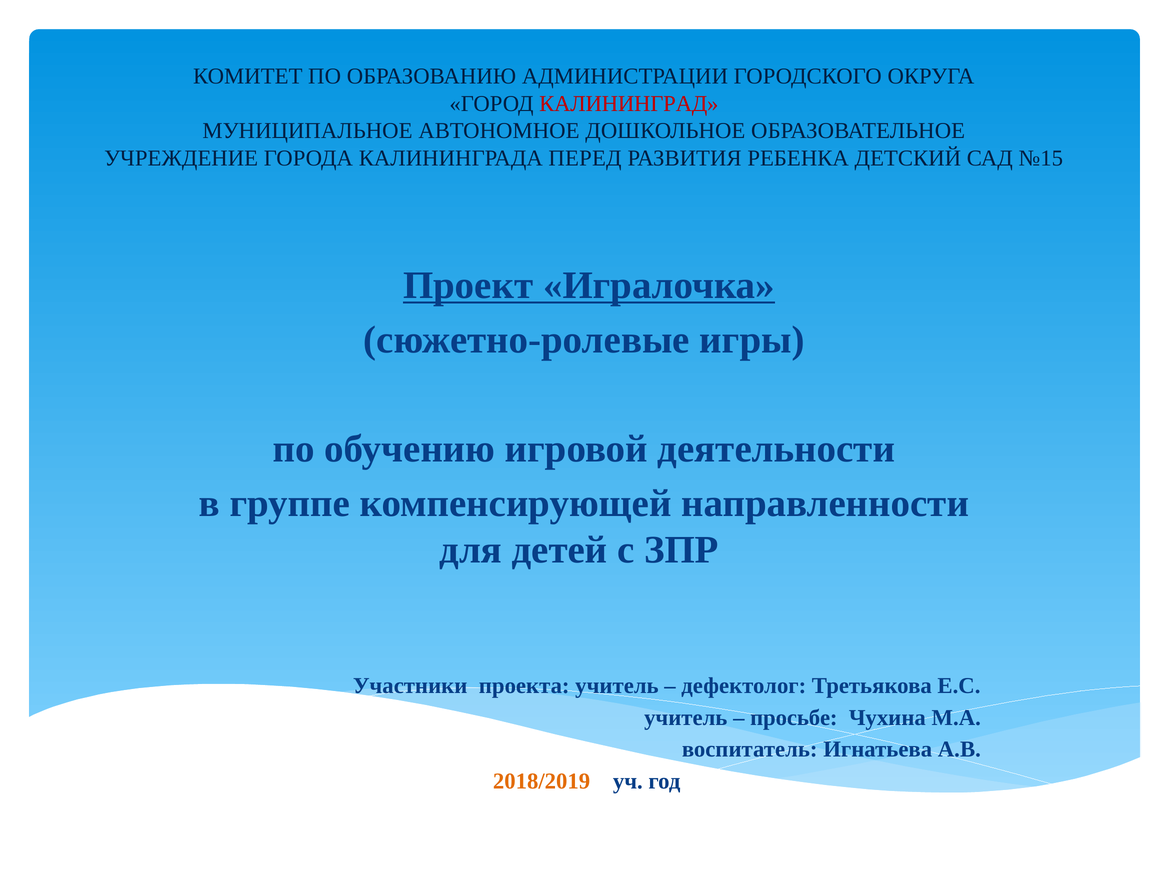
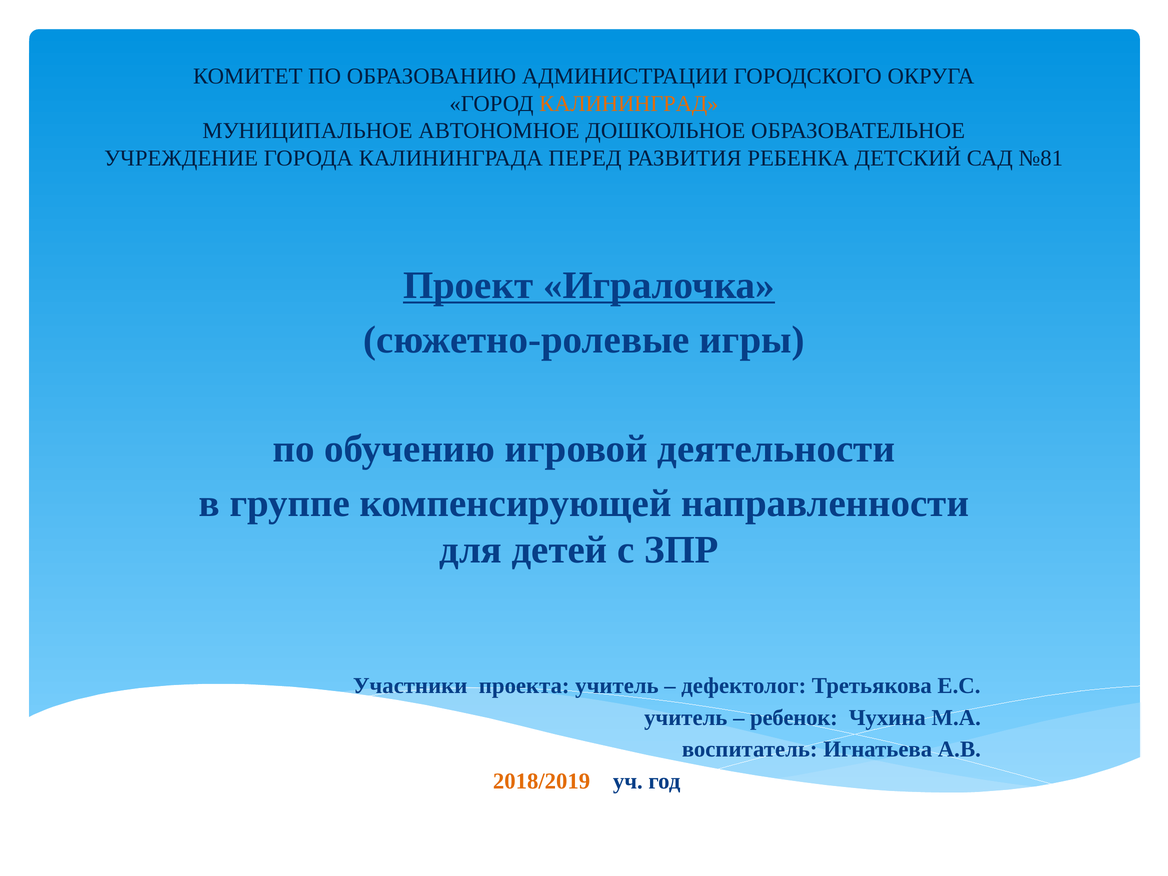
КАЛИНИНГРАД colour: red -> orange
№15: №15 -> №81
просьбе: просьбе -> ребенок
